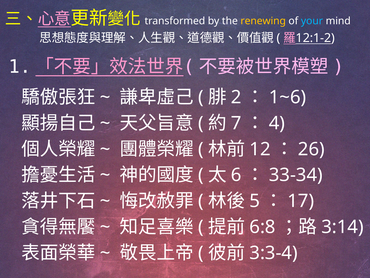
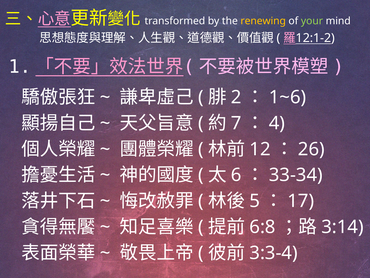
your colour: light blue -> light green
